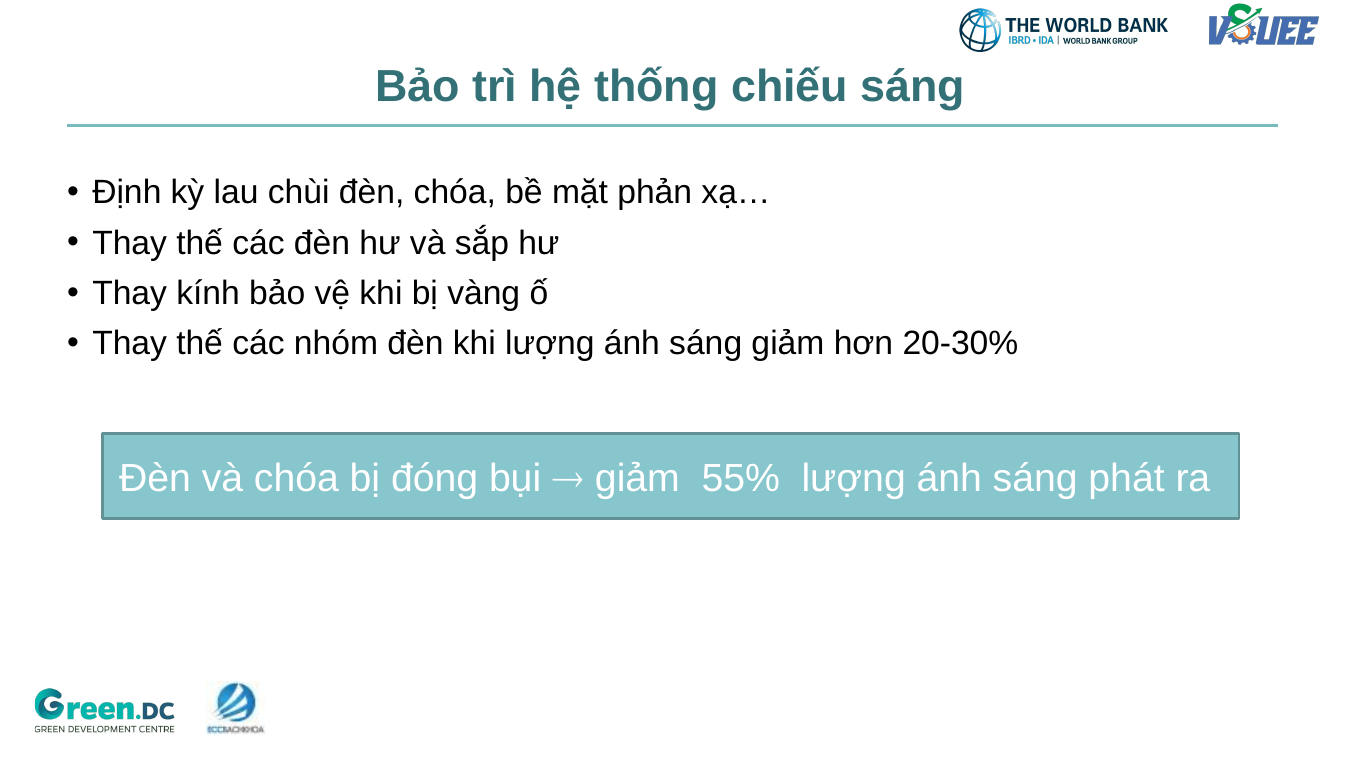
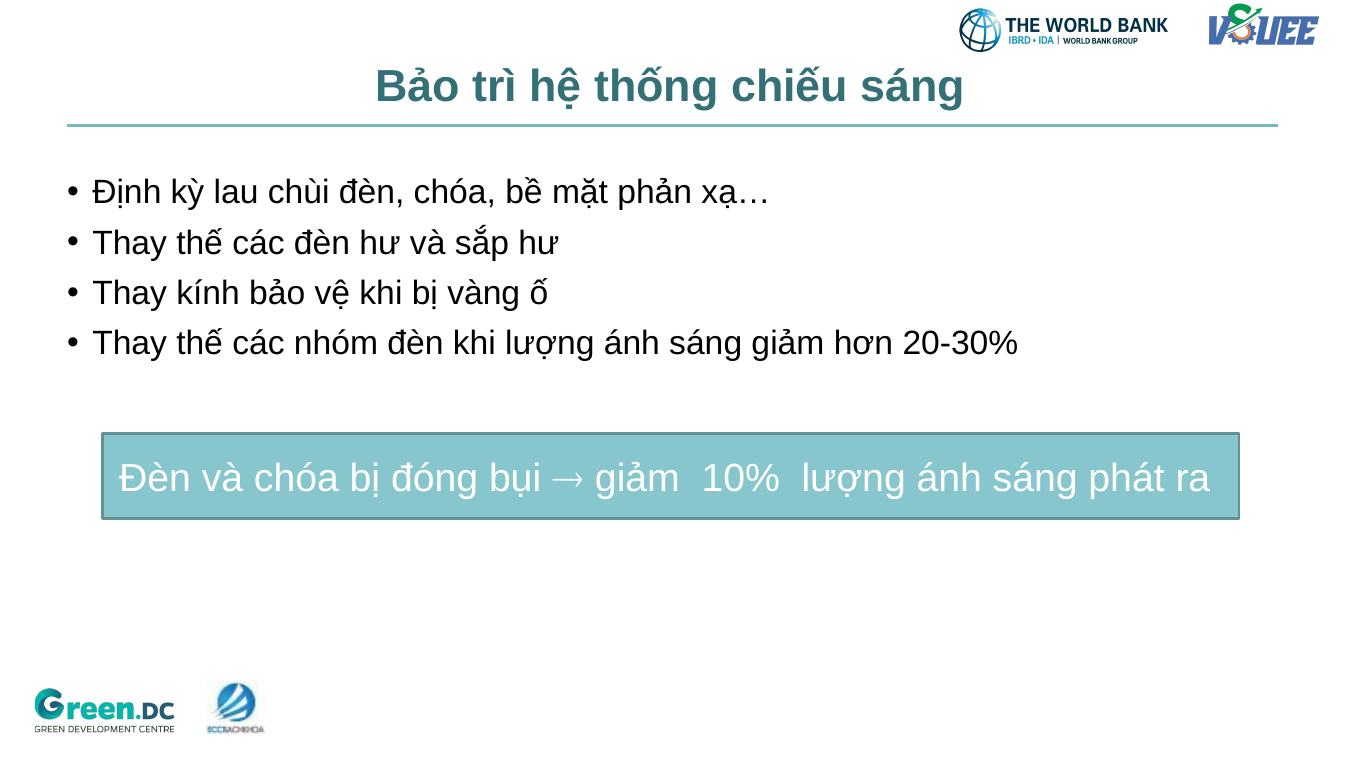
55%: 55% -> 10%
